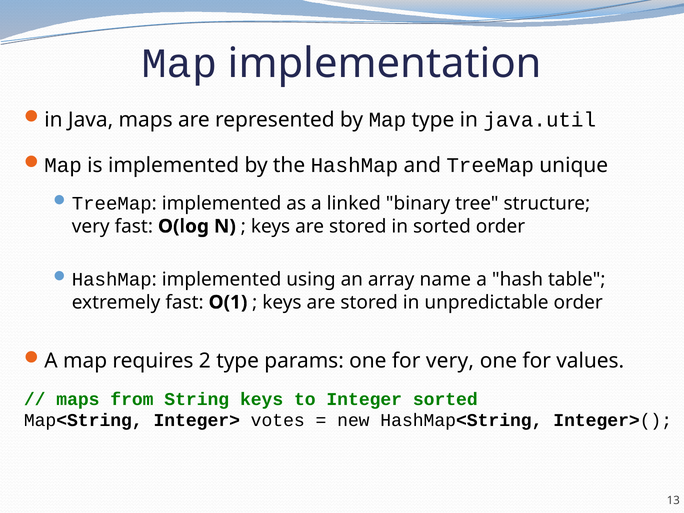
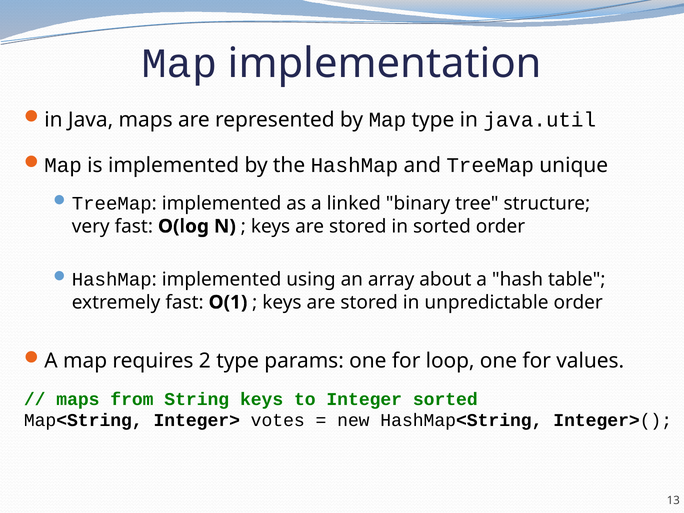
name: name -> about
for very: very -> loop
